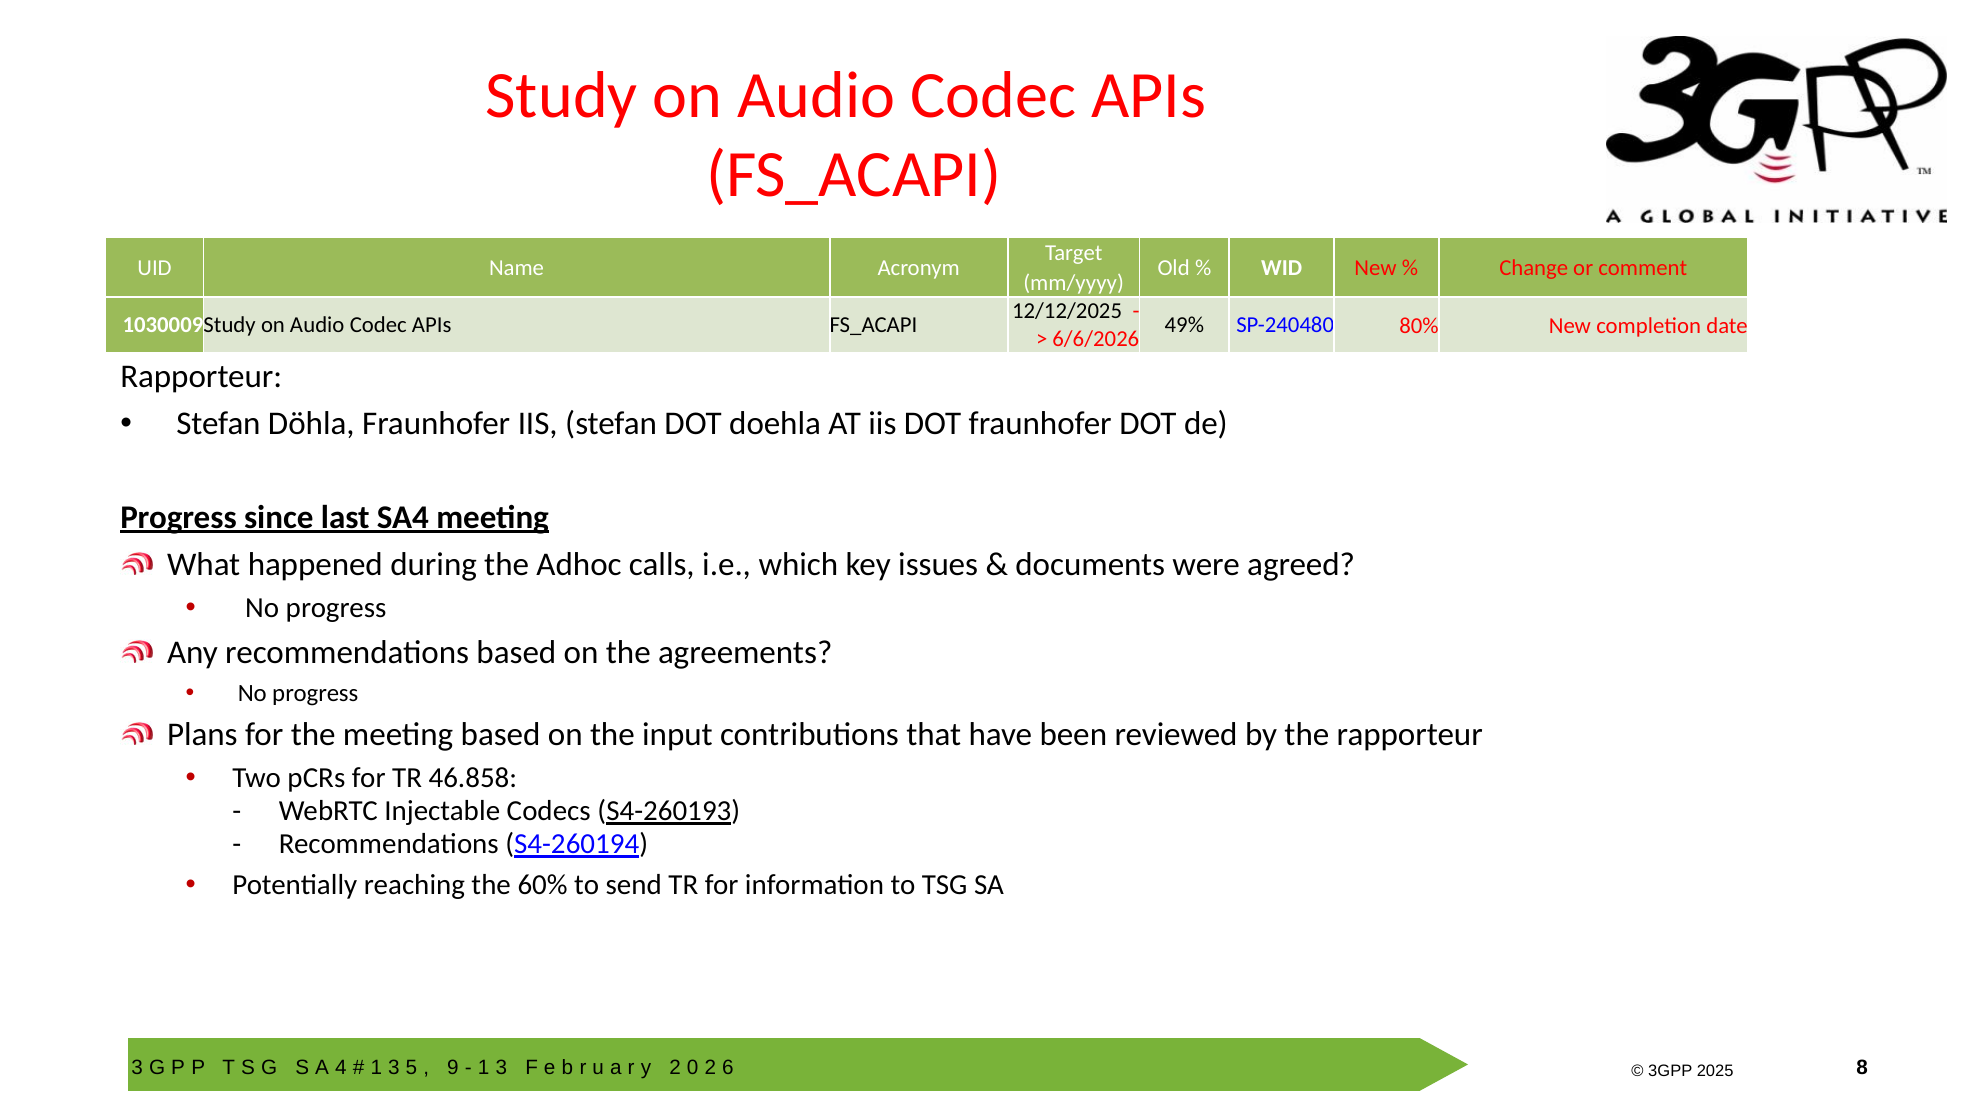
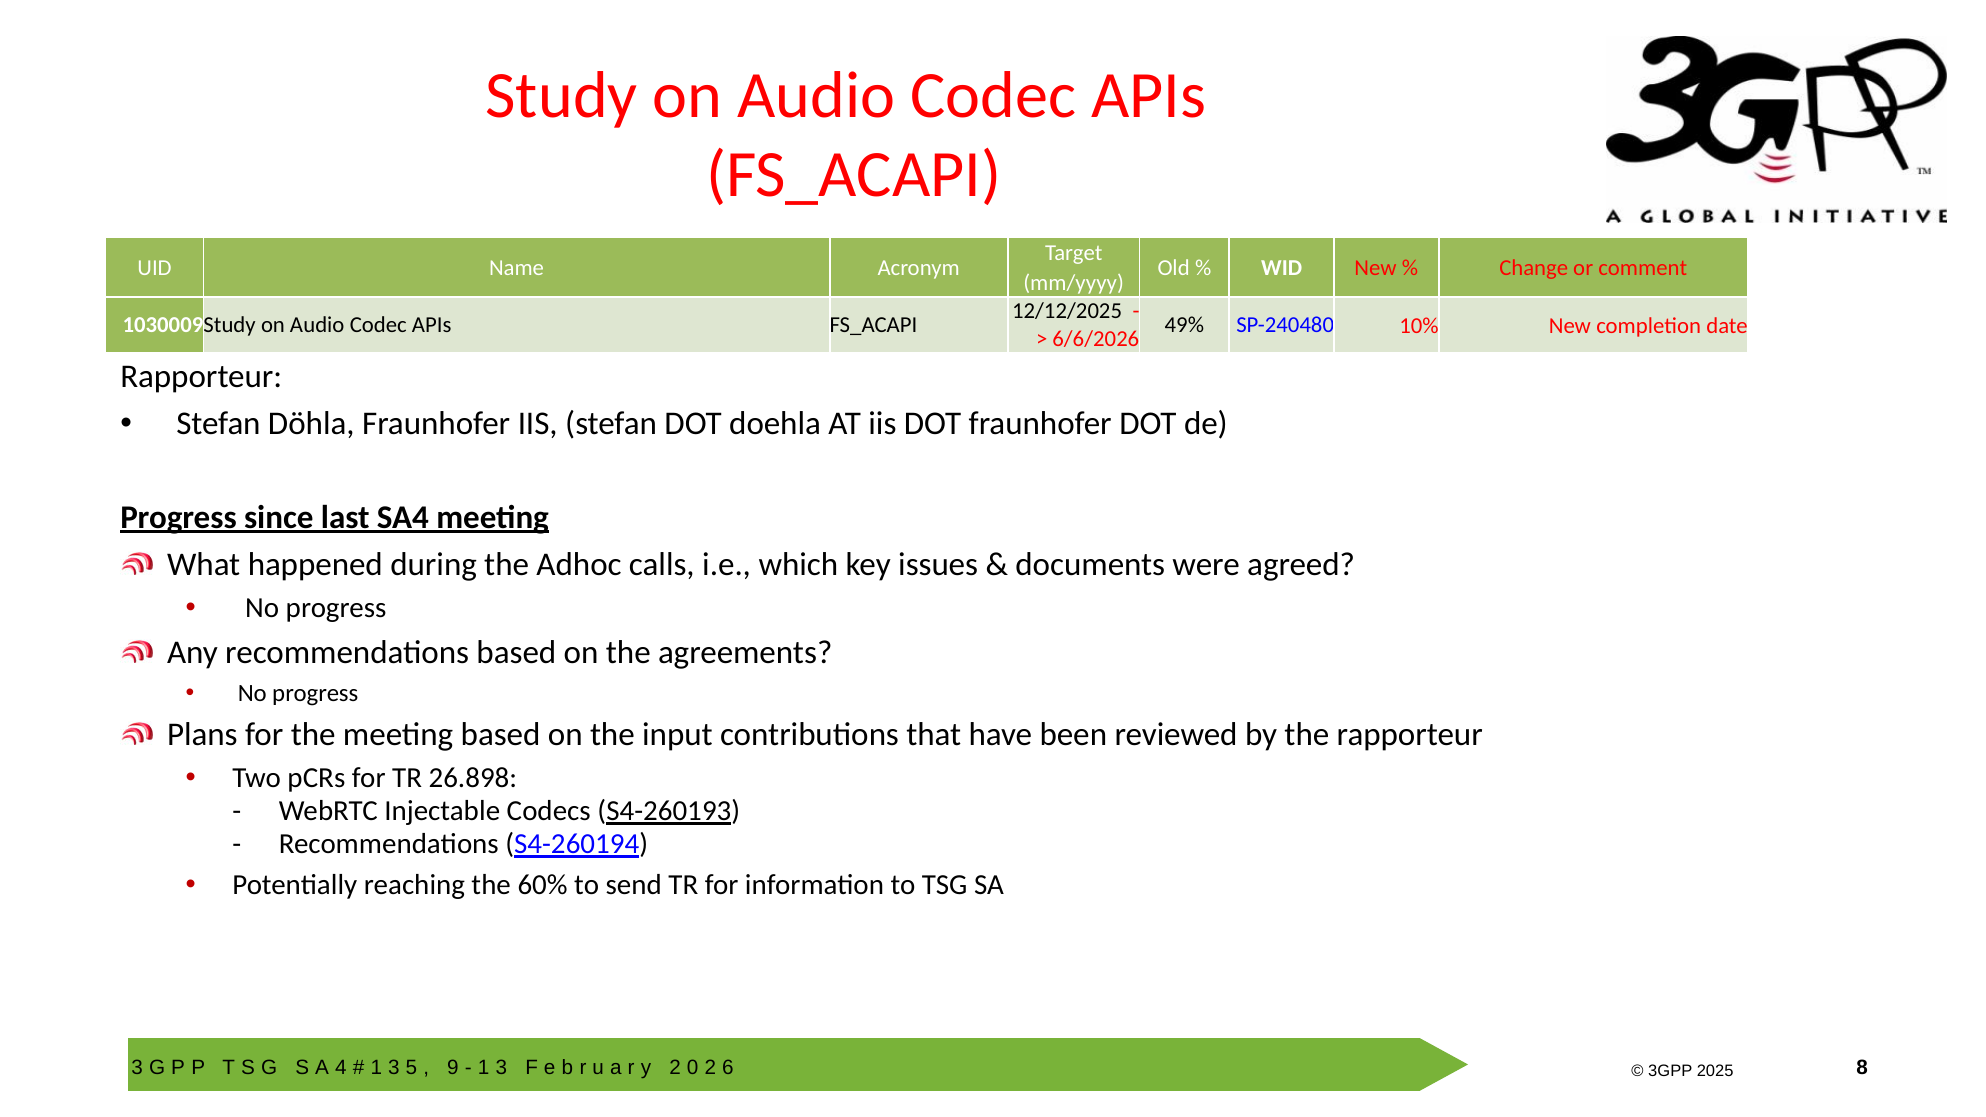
80%: 80% -> 10%
46.858: 46.858 -> 26.898
